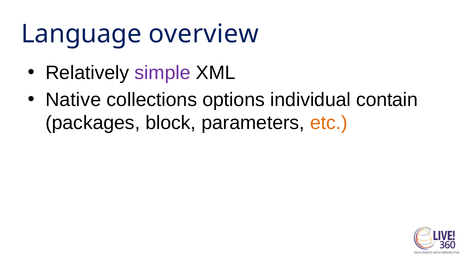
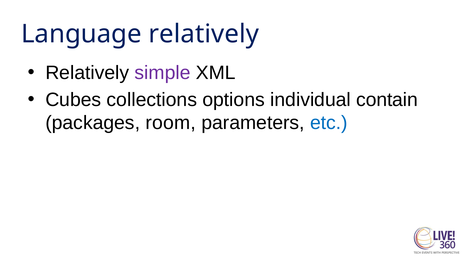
Language overview: overview -> relatively
Native: Native -> Cubes
block: block -> room
etc colour: orange -> blue
